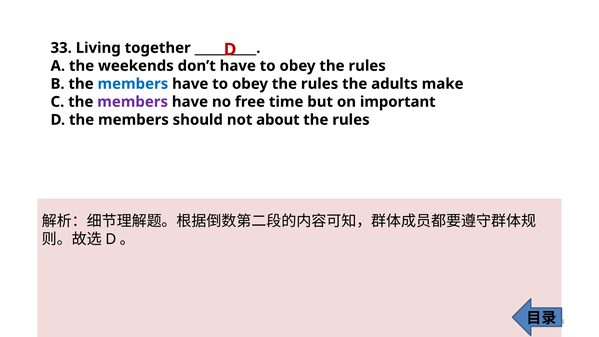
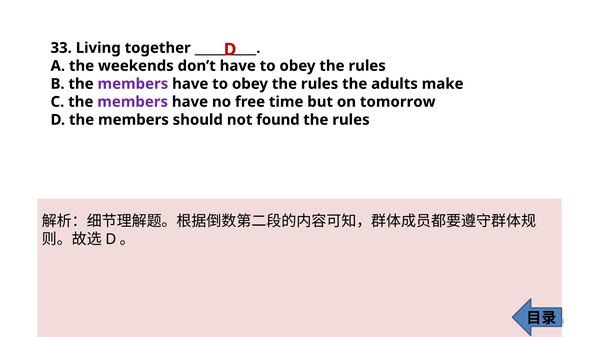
members at (133, 84) colour: blue -> purple
important: important -> tomorrow
about: about -> found
